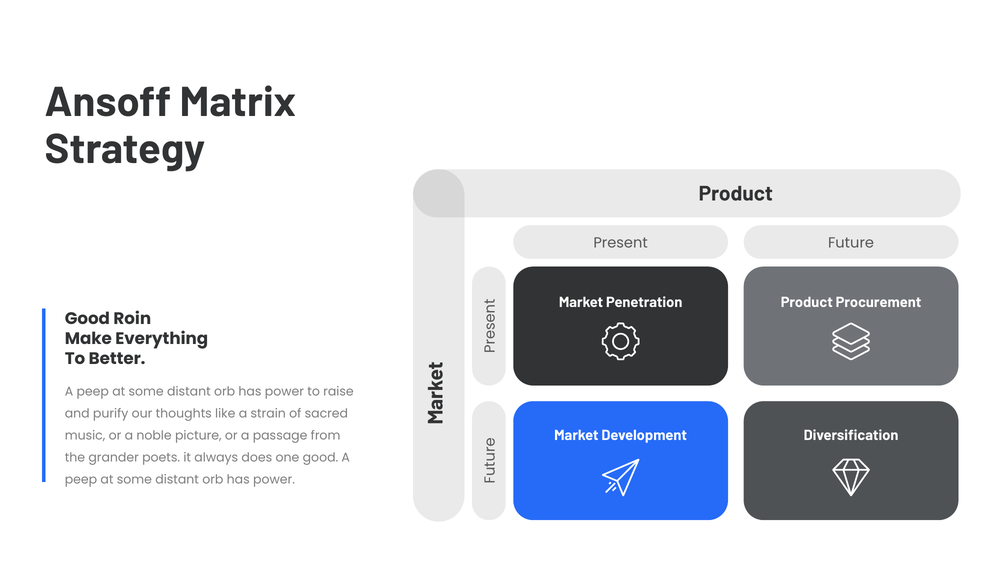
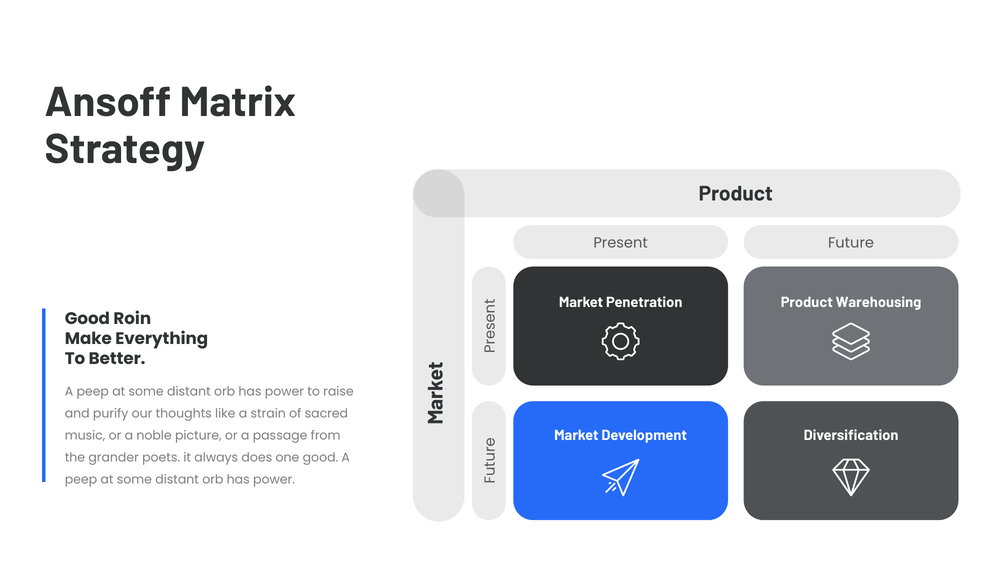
Procurement: Procurement -> Warehousing
